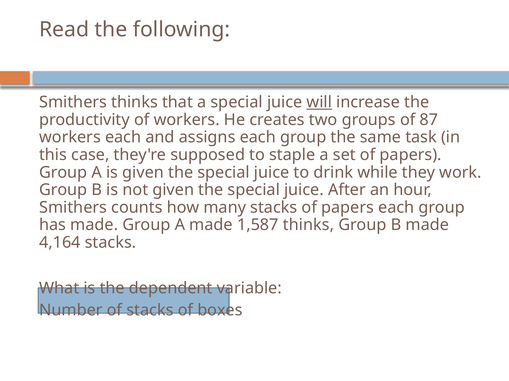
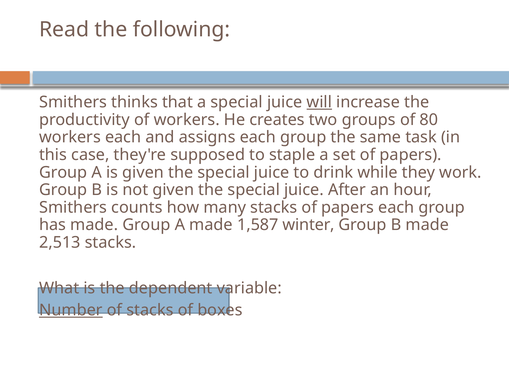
87: 87 -> 80
1,587 thinks: thinks -> winter
4,164: 4,164 -> 2,513
Number underline: none -> present
